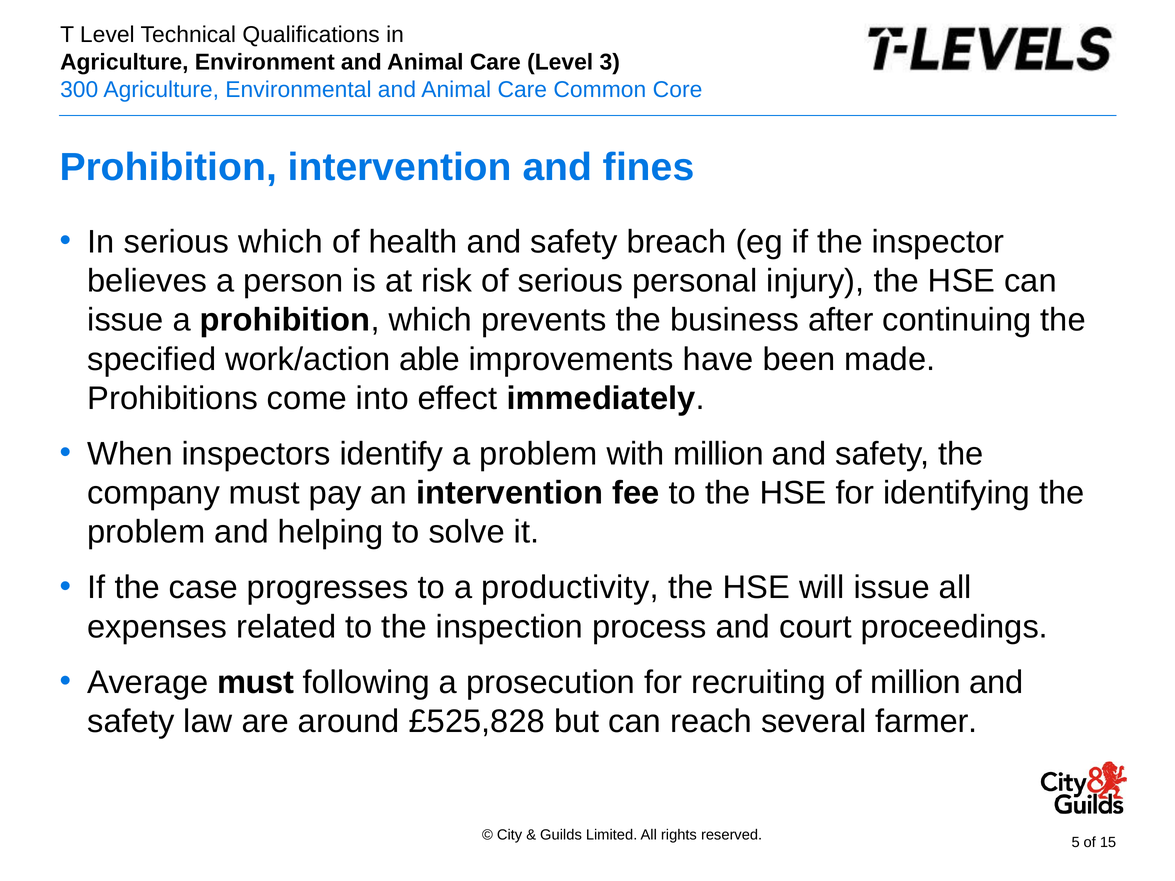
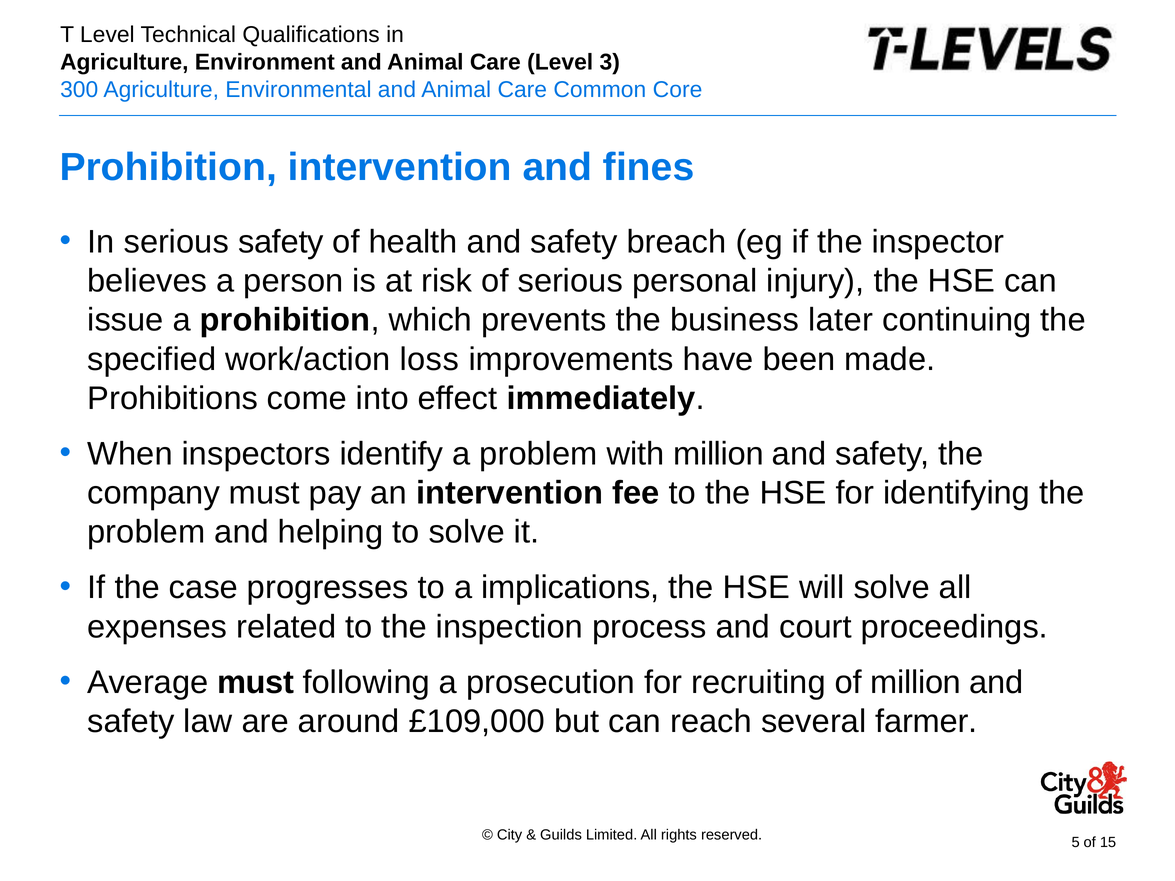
serious which: which -> safety
after: after -> later
able: able -> loss
productivity: productivity -> implications
will issue: issue -> solve
£525,828: £525,828 -> £109,000
